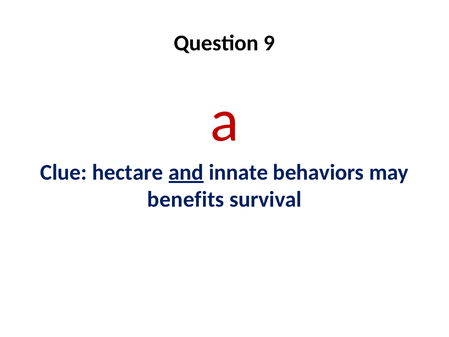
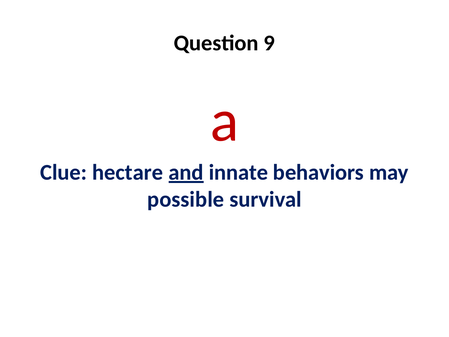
benefits: benefits -> possible
